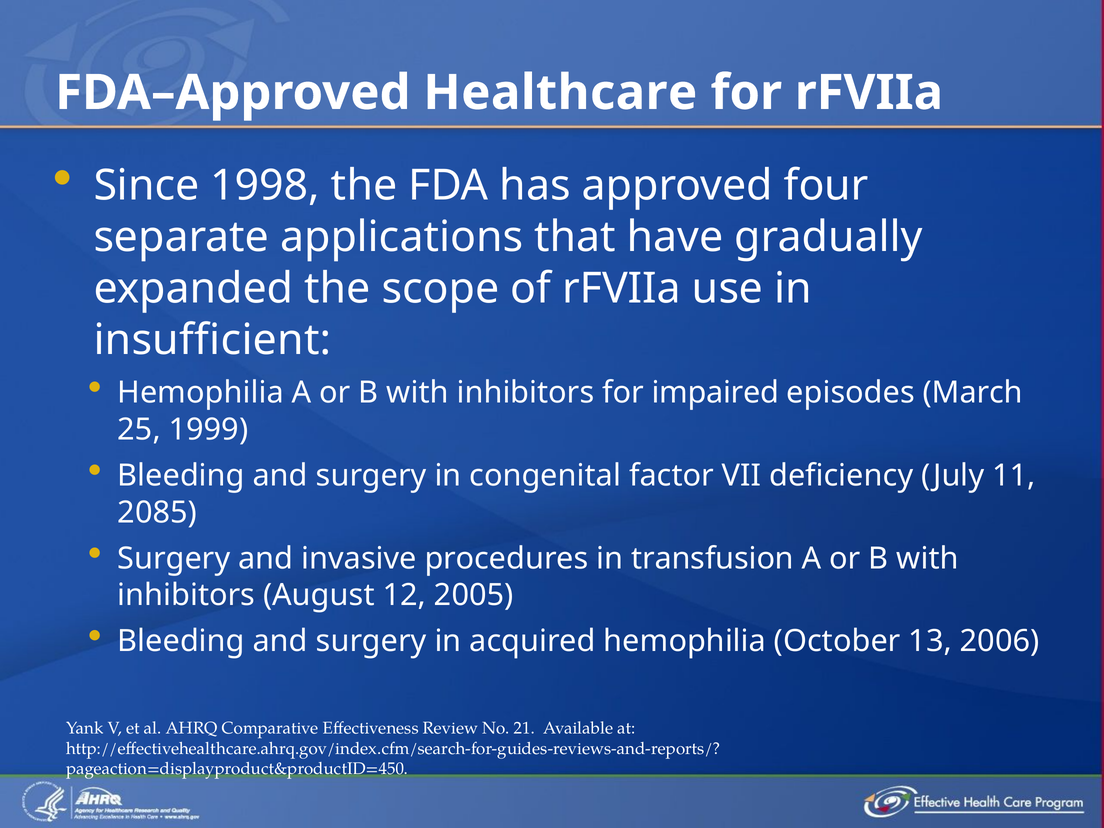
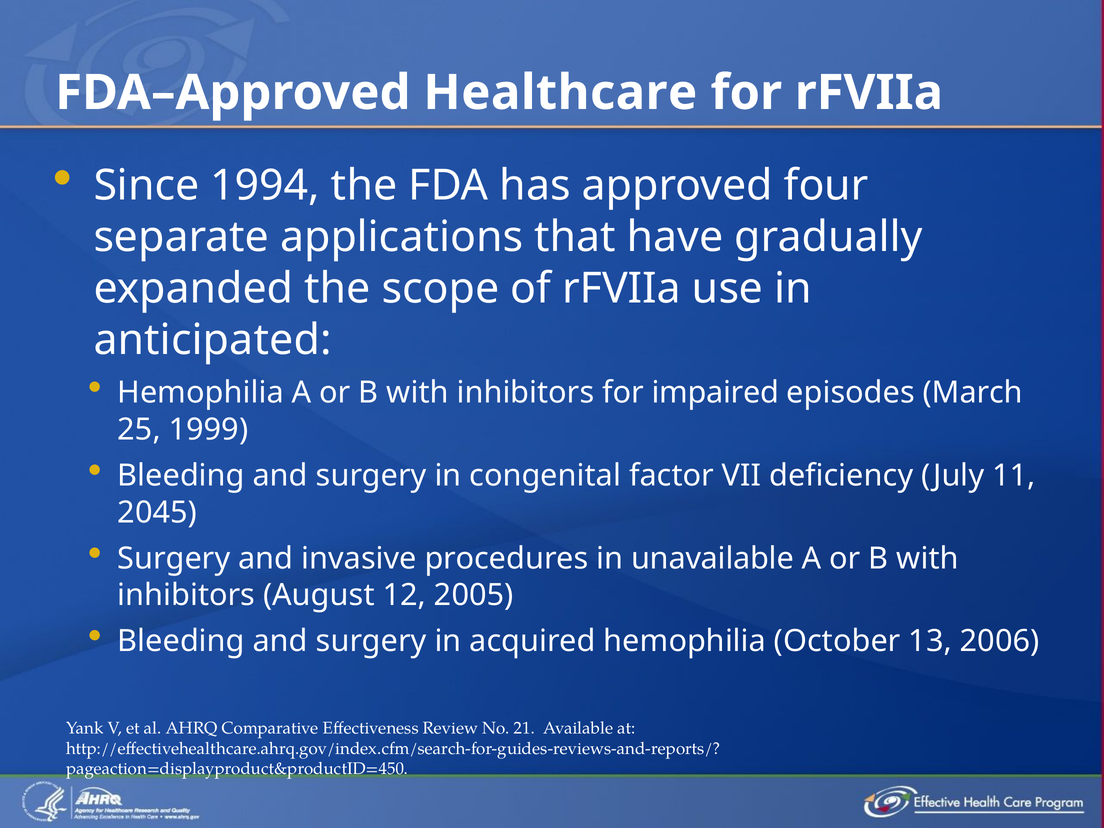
1998: 1998 -> 1994
insufficient: insufficient -> anticipated
2085: 2085 -> 2045
transfusion: transfusion -> unavailable
